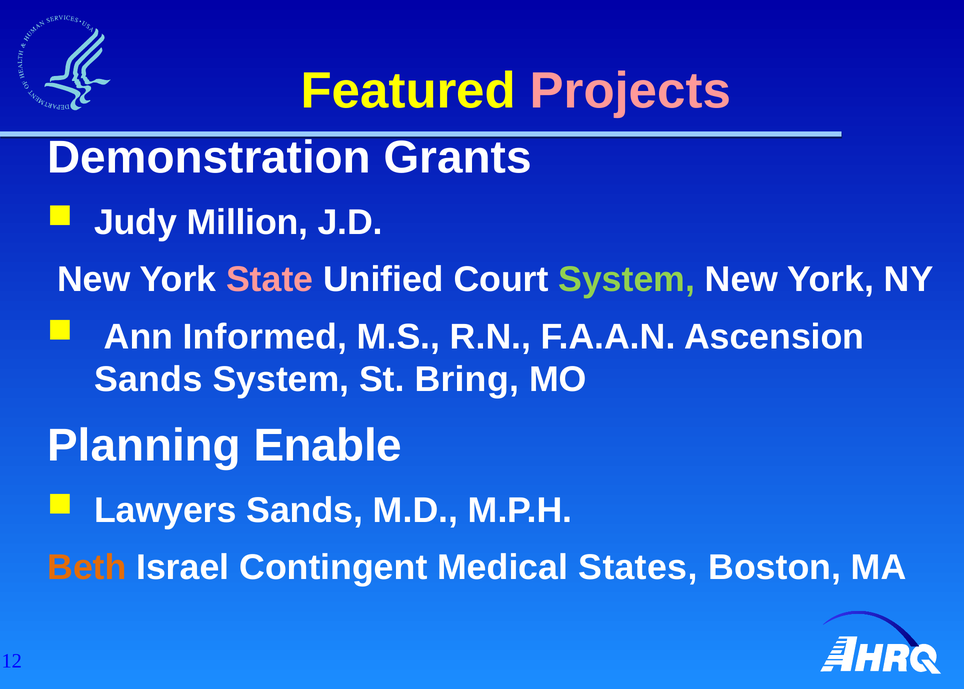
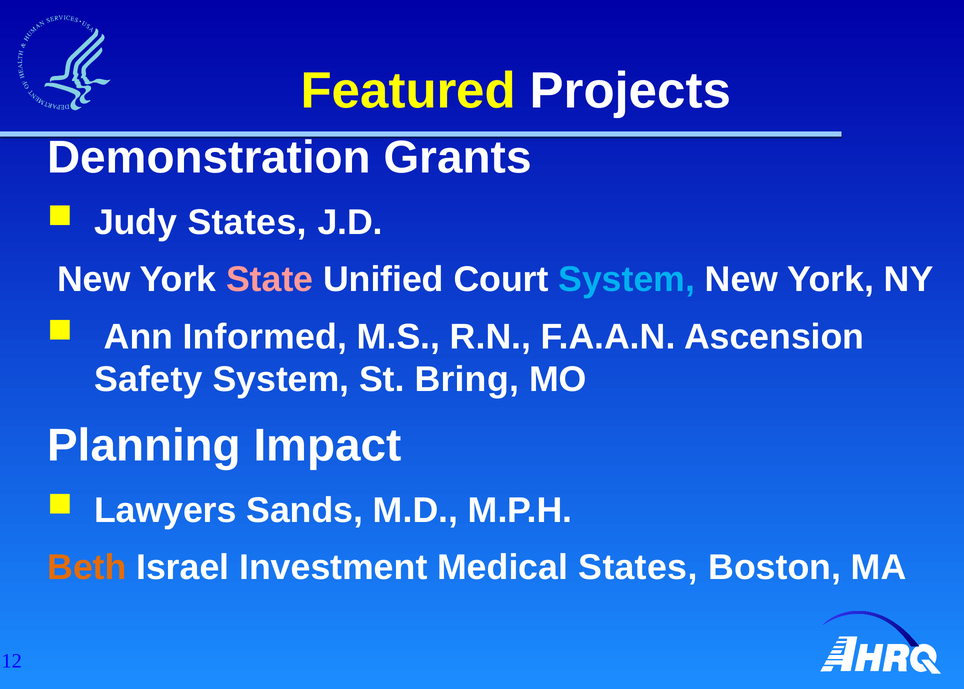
Projects colour: pink -> white
Judy Million: Million -> States
System at (627, 279) colour: light green -> light blue
Sands at (148, 379): Sands -> Safety
Enable: Enable -> Impact
Contingent: Contingent -> Investment
